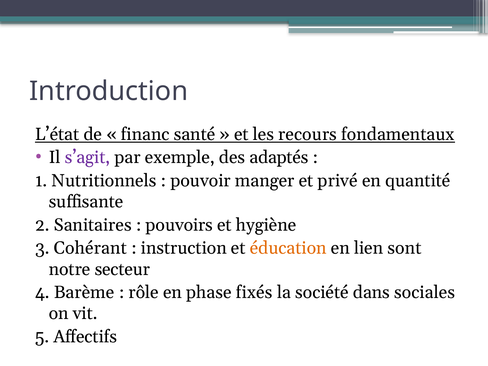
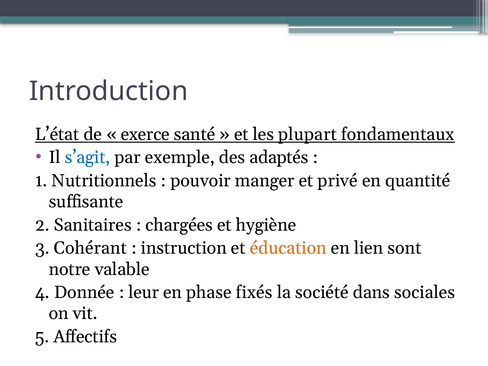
financ: financ -> exerce
recours: recours -> plupart
s’agit colour: purple -> blue
pouvoirs: pouvoirs -> chargées
secteur: secteur -> valable
Barème: Barème -> Donnée
rôle: rôle -> leur
